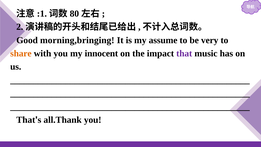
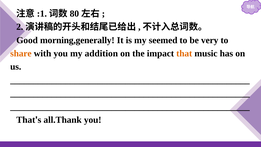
morning,bringing: morning,bringing -> morning,generally
assume: assume -> seemed
innocent: innocent -> addition
that at (184, 53) colour: purple -> orange
